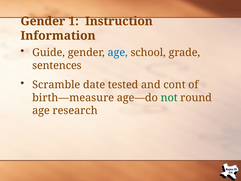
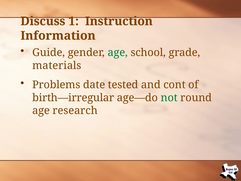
Gender at (43, 21): Gender -> Discuss
age at (118, 53) colour: blue -> green
sentences: sentences -> materials
Scramble: Scramble -> Problems
birth—measure: birth—measure -> birth—irregular
